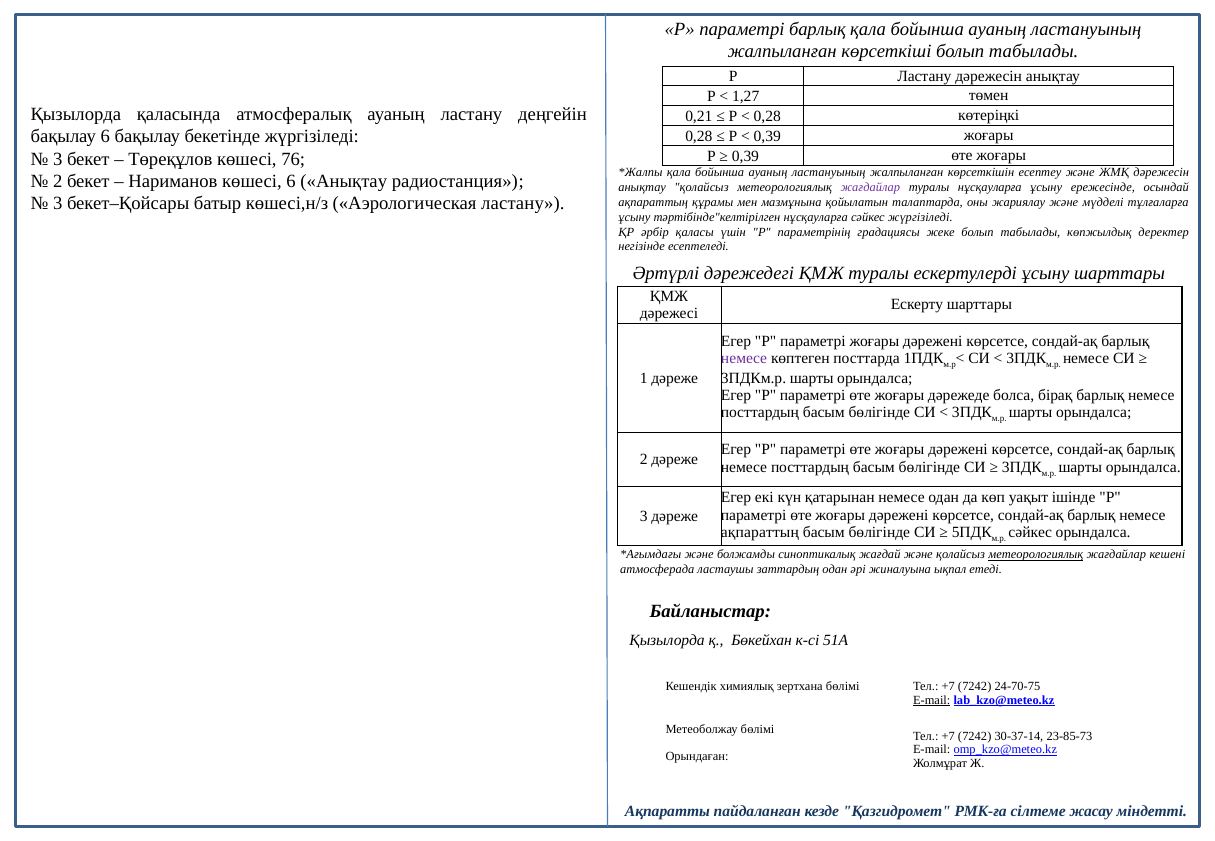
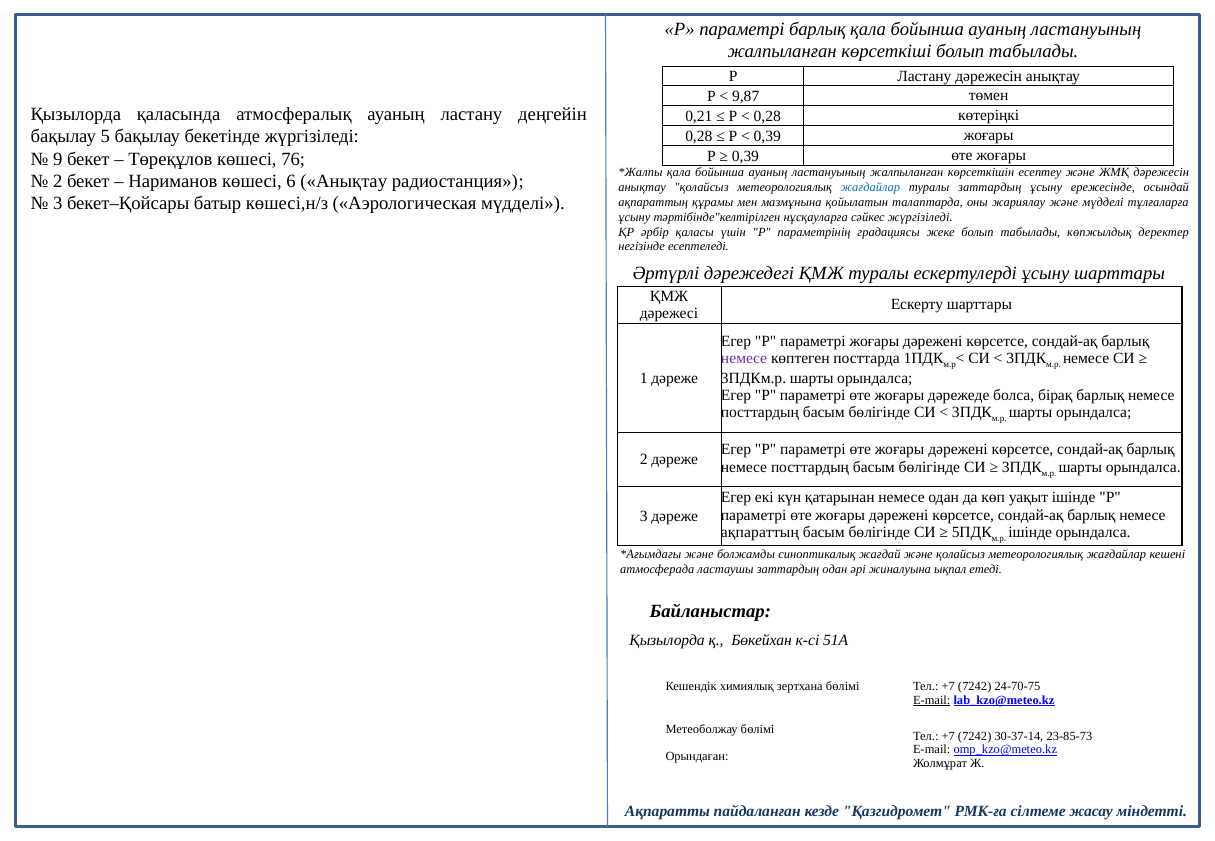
1,27: 1,27 -> 9,87
бақылау 6: 6 -> 5
3 at (58, 159): 3 -> 9
жағдайлар at (870, 187) colour: purple -> blue
туралы нұсқауларға: нұсқауларға -> заттардың
Аэрологическая ластану: ластану -> мүдделі
сәйкес at (1030, 532): сәйкес -> ішінде
метеорологиялық at (1036, 555) underline: present -> none
